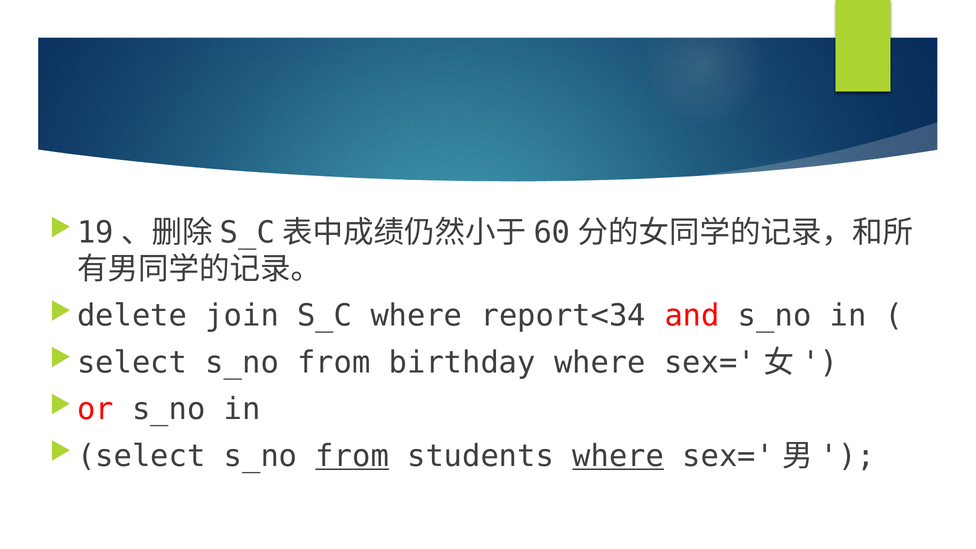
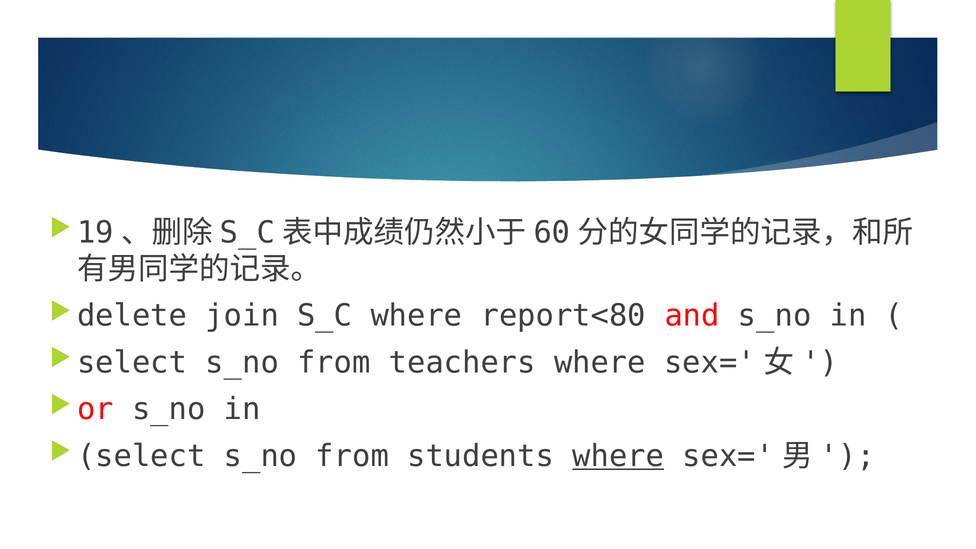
report<34: report<34 -> report<80
birthday: birthday -> teachers
from at (352, 456) underline: present -> none
